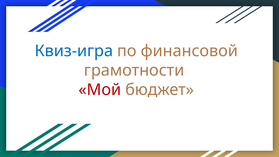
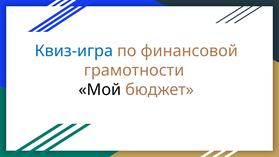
Мой colour: red -> black
